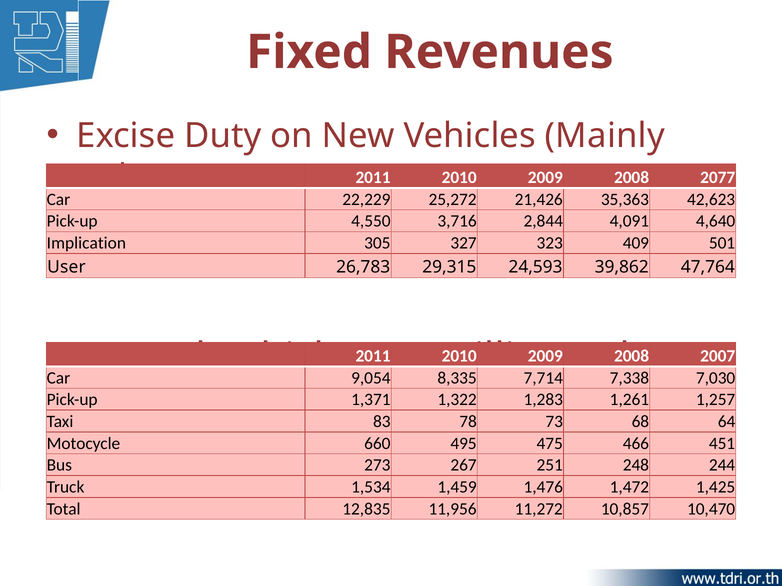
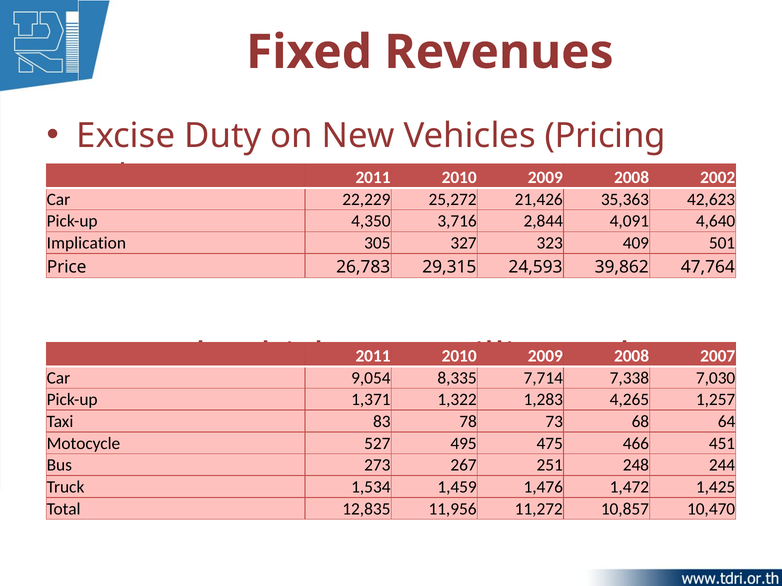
Mainly: Mainly -> Pricing
2077: 2077 -> 2002
4,550: 4,550 -> 4,350
User: User -> Price
1,261: 1,261 -> 4,265
660: 660 -> 527
